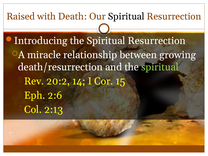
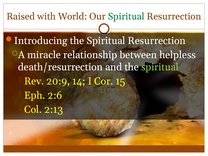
Death: Death -> World
Spiritual at (126, 16) colour: black -> green
growing: growing -> helpless
20:2: 20:2 -> 20:9
